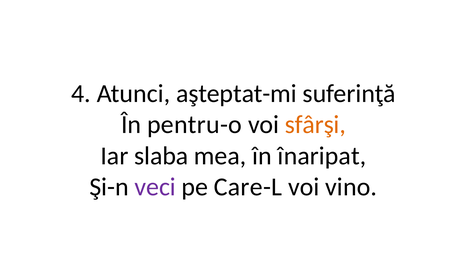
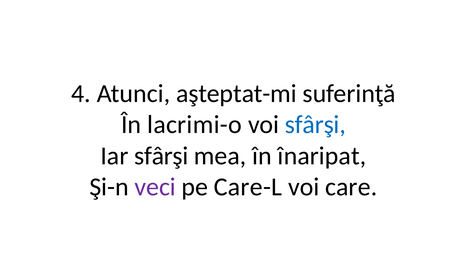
pentru-o: pentru-o -> lacrimi-o
sfârşi at (315, 125) colour: orange -> blue
Iar slaba: slaba -> sfârşi
vino: vino -> care
